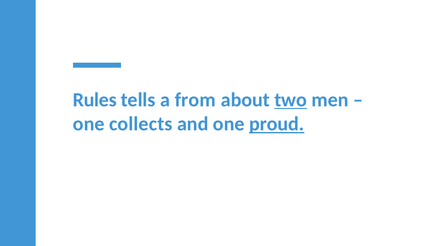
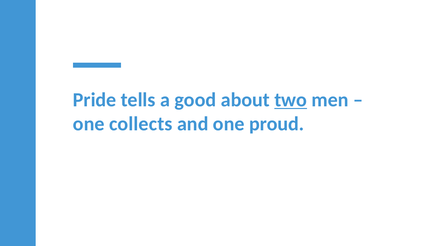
Rules: Rules -> Pride
from: from -> good
proud underline: present -> none
